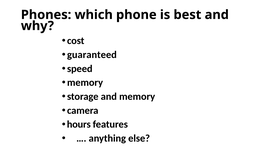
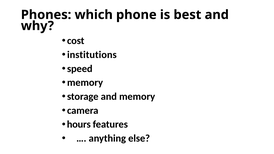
guaranteed: guaranteed -> institutions
